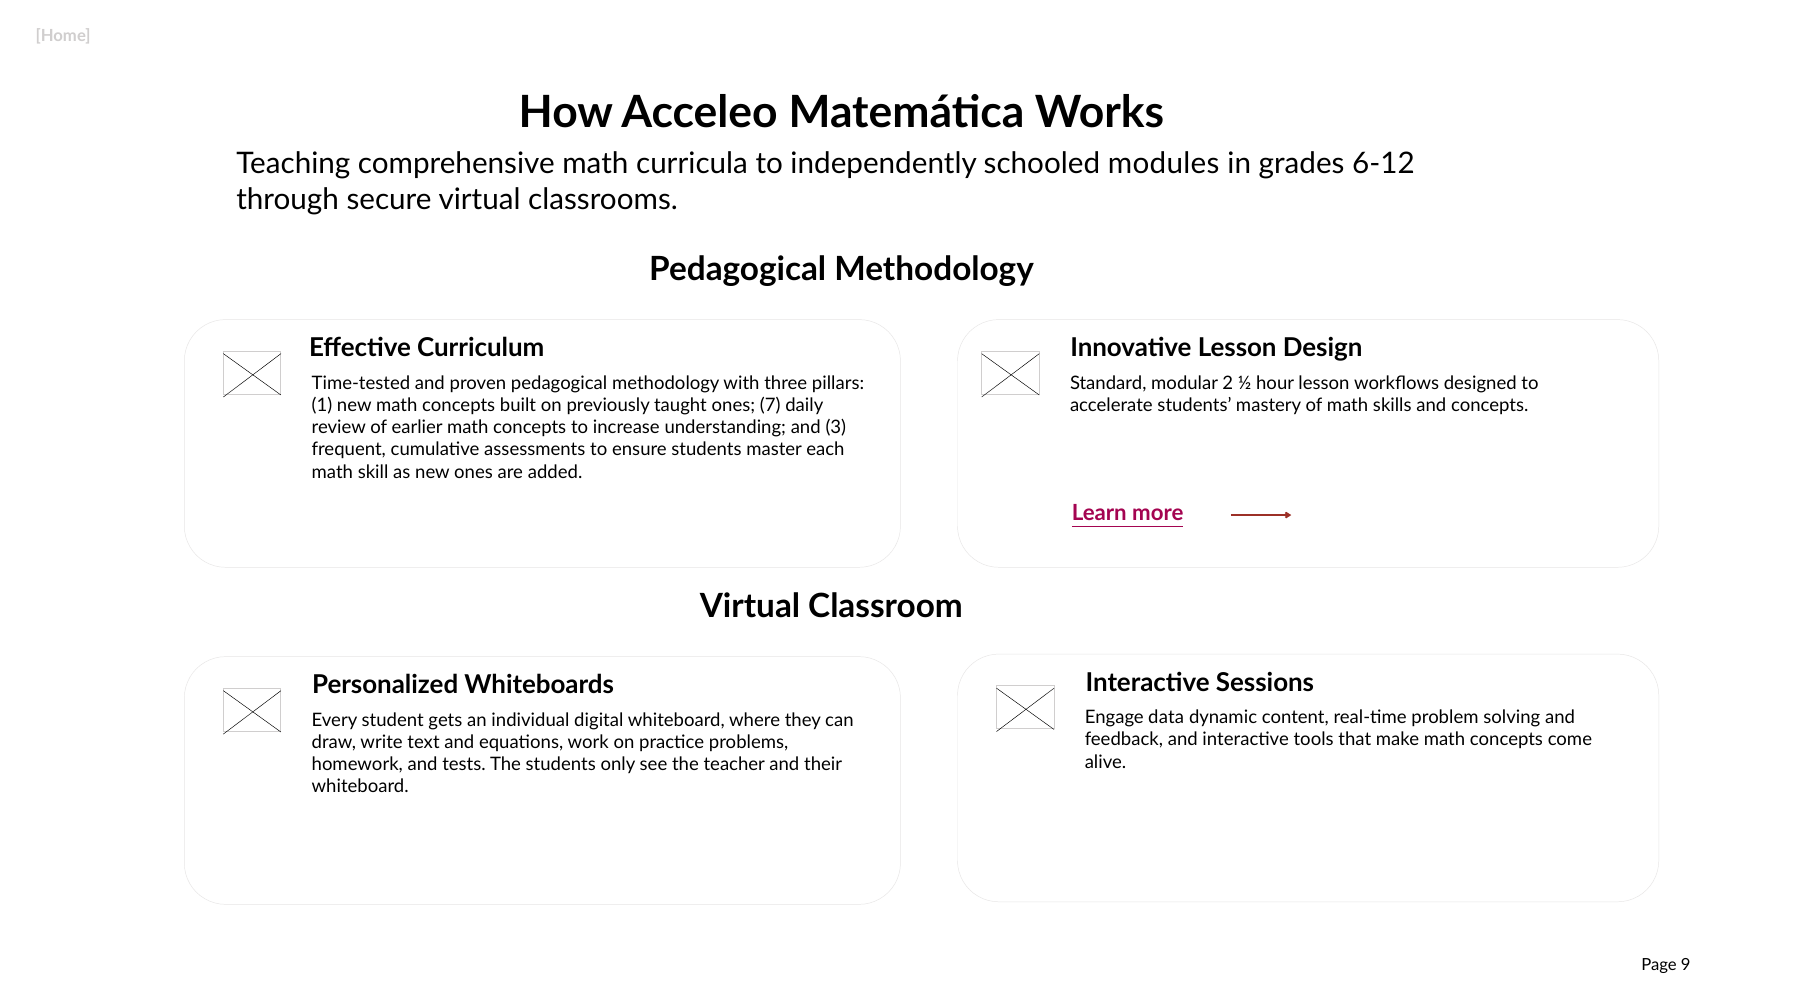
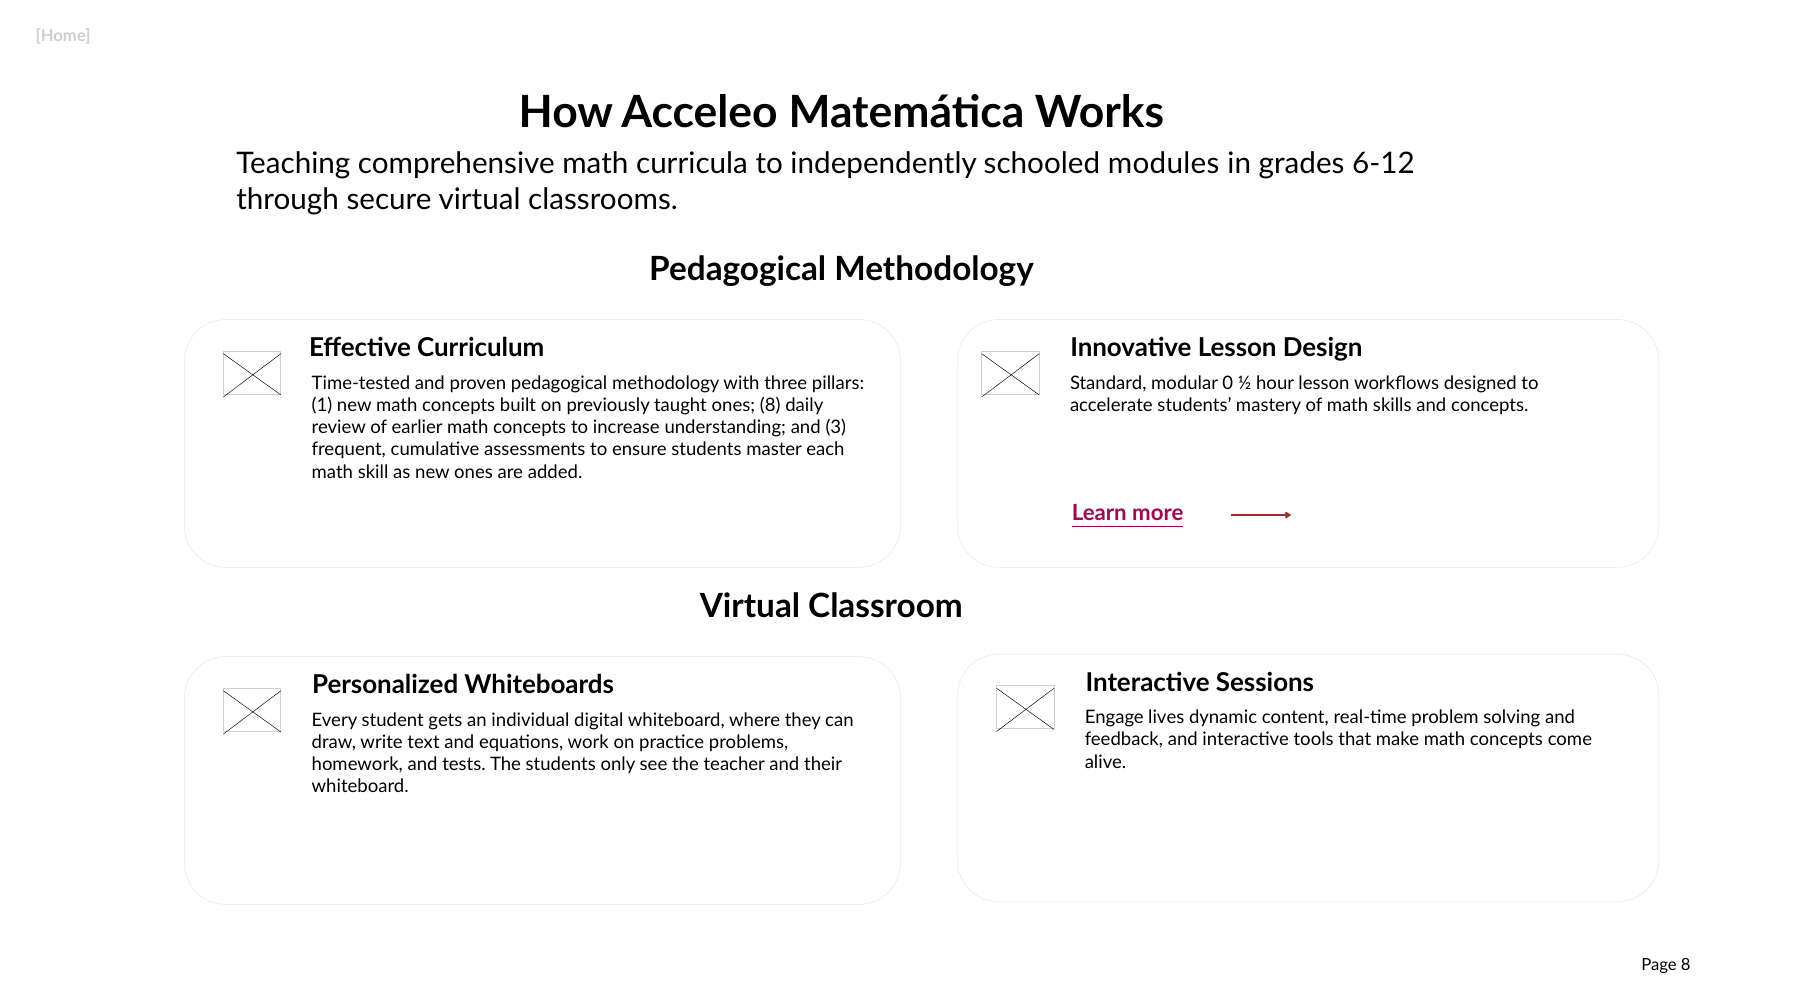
2: 2 -> 0
ones 7: 7 -> 8
data: data -> lives
Page 9: 9 -> 8
